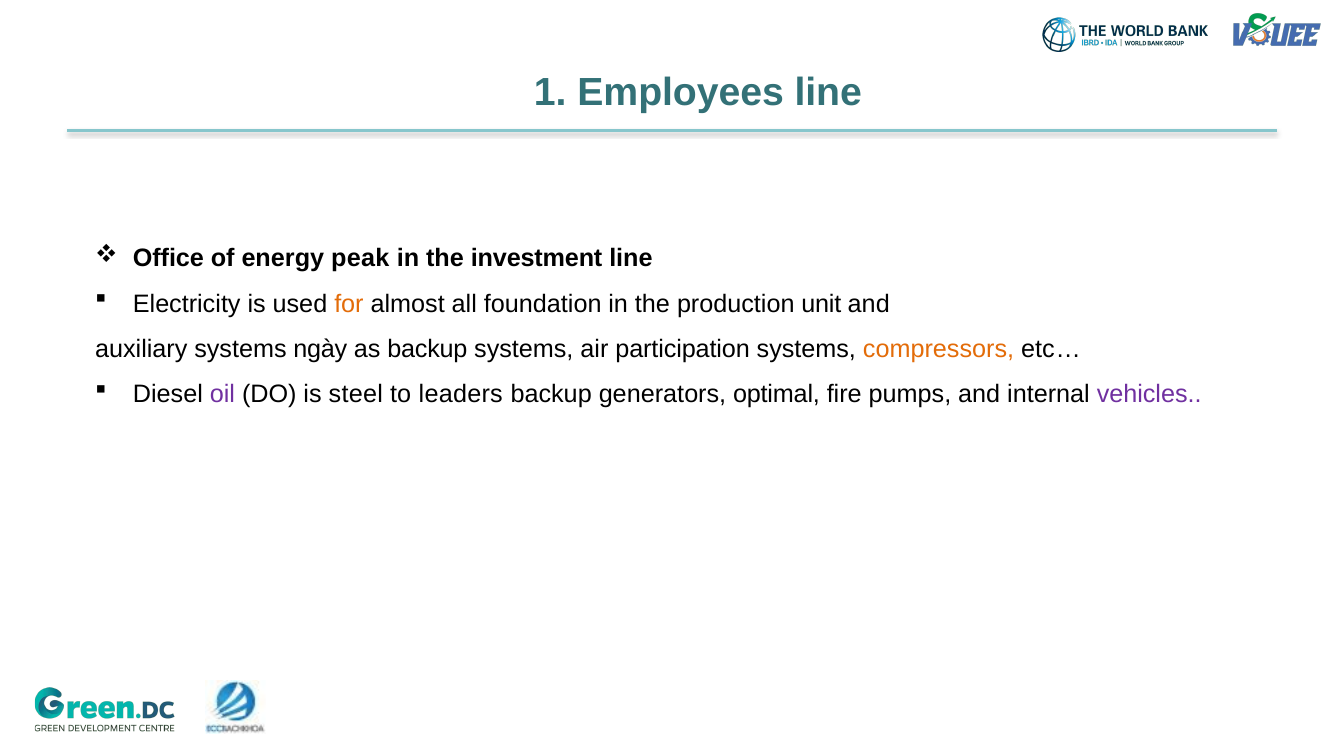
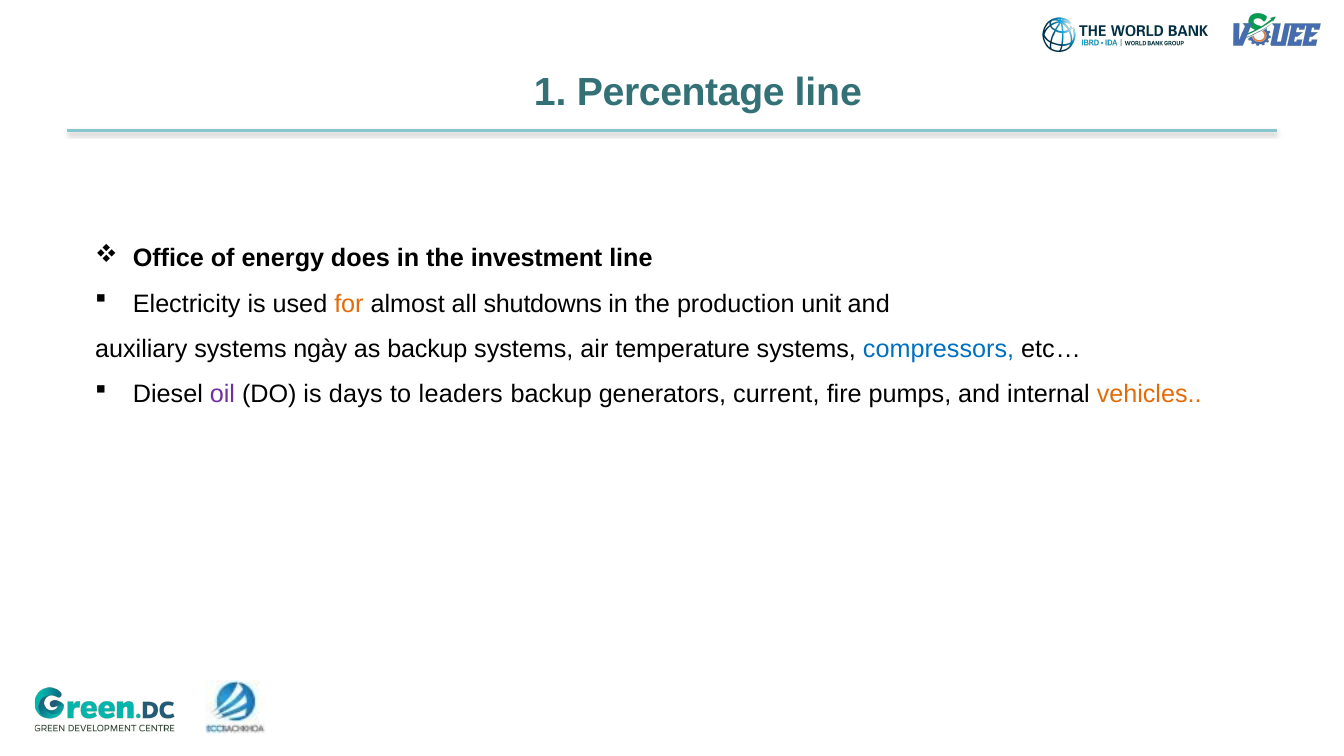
Employees: Employees -> Percentage
peak: peak -> does
foundation: foundation -> shutdowns
participation: participation -> temperature
compressors colour: orange -> blue
steel: steel -> days
optimal: optimal -> current
vehicles colour: purple -> orange
